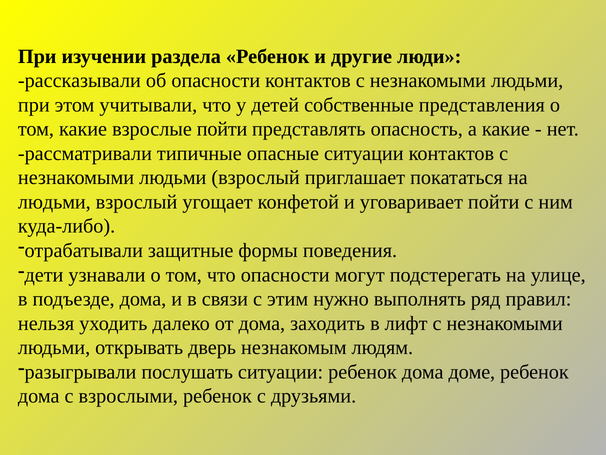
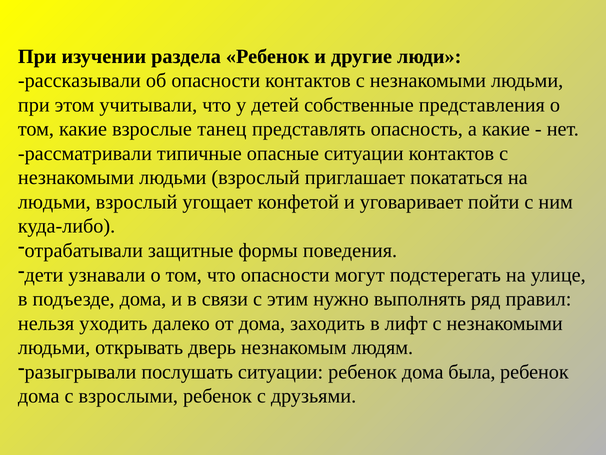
взрослые пойти: пойти -> танец
доме: доме -> была
